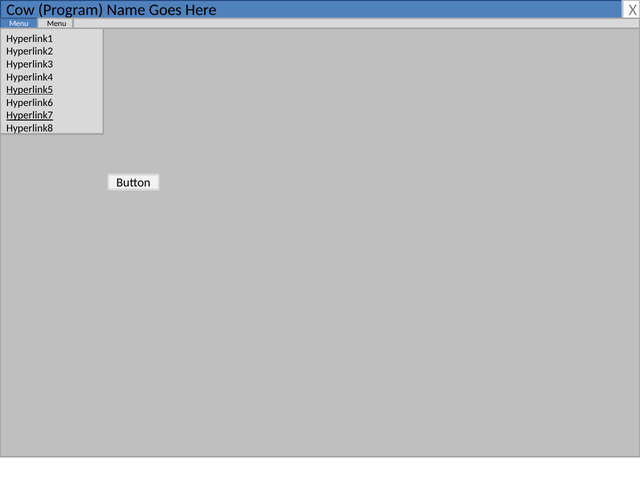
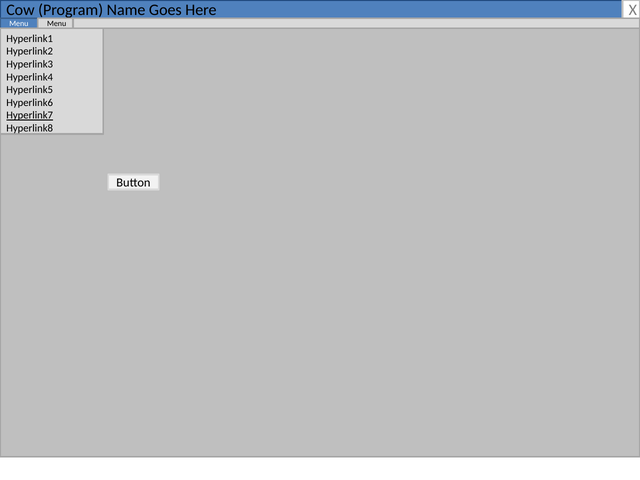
Hyperlink5 underline: present -> none
